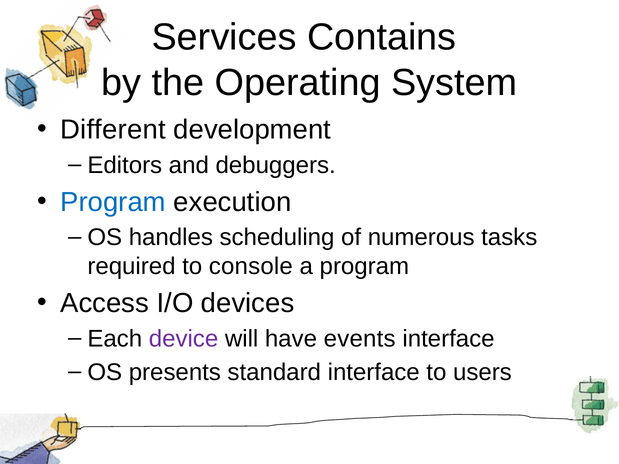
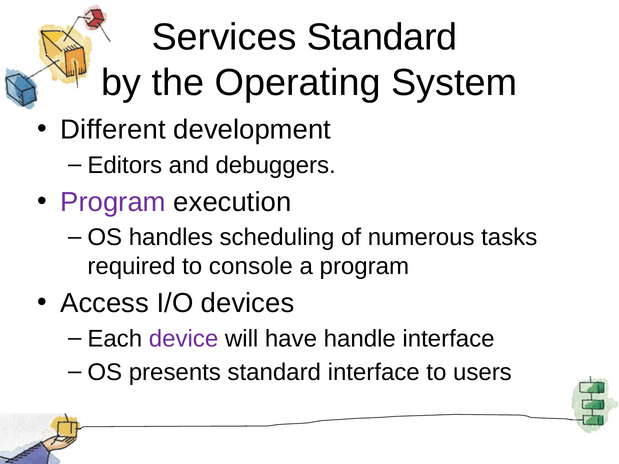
Services Contains: Contains -> Standard
Program at (113, 202) colour: blue -> purple
events: events -> handle
